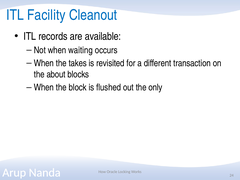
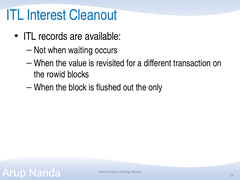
Facility: Facility -> Interest
takes: takes -> value
about: about -> rowid
